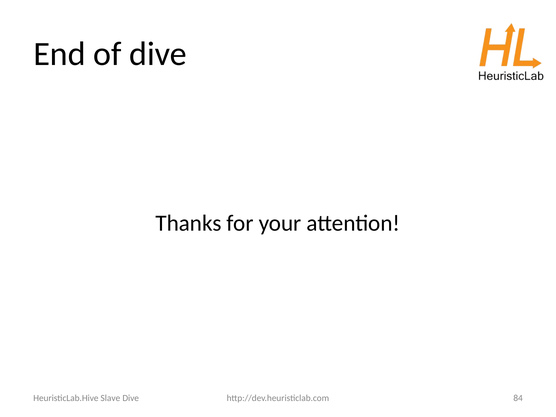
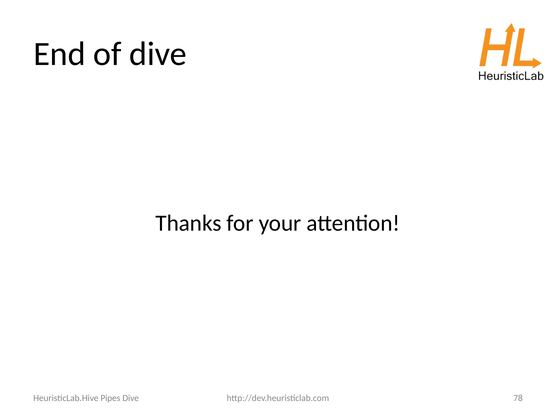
Slave: Slave -> Pipes
84: 84 -> 78
